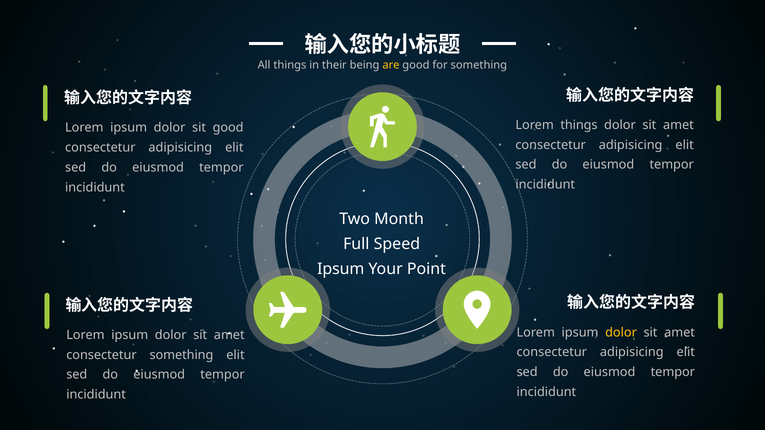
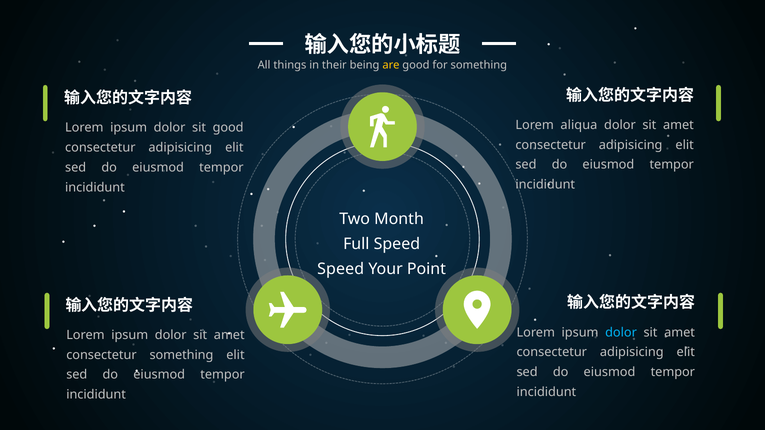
Lorem things: things -> aliqua
Ipsum at (341, 269): Ipsum -> Speed
dolor at (621, 333) colour: yellow -> light blue
